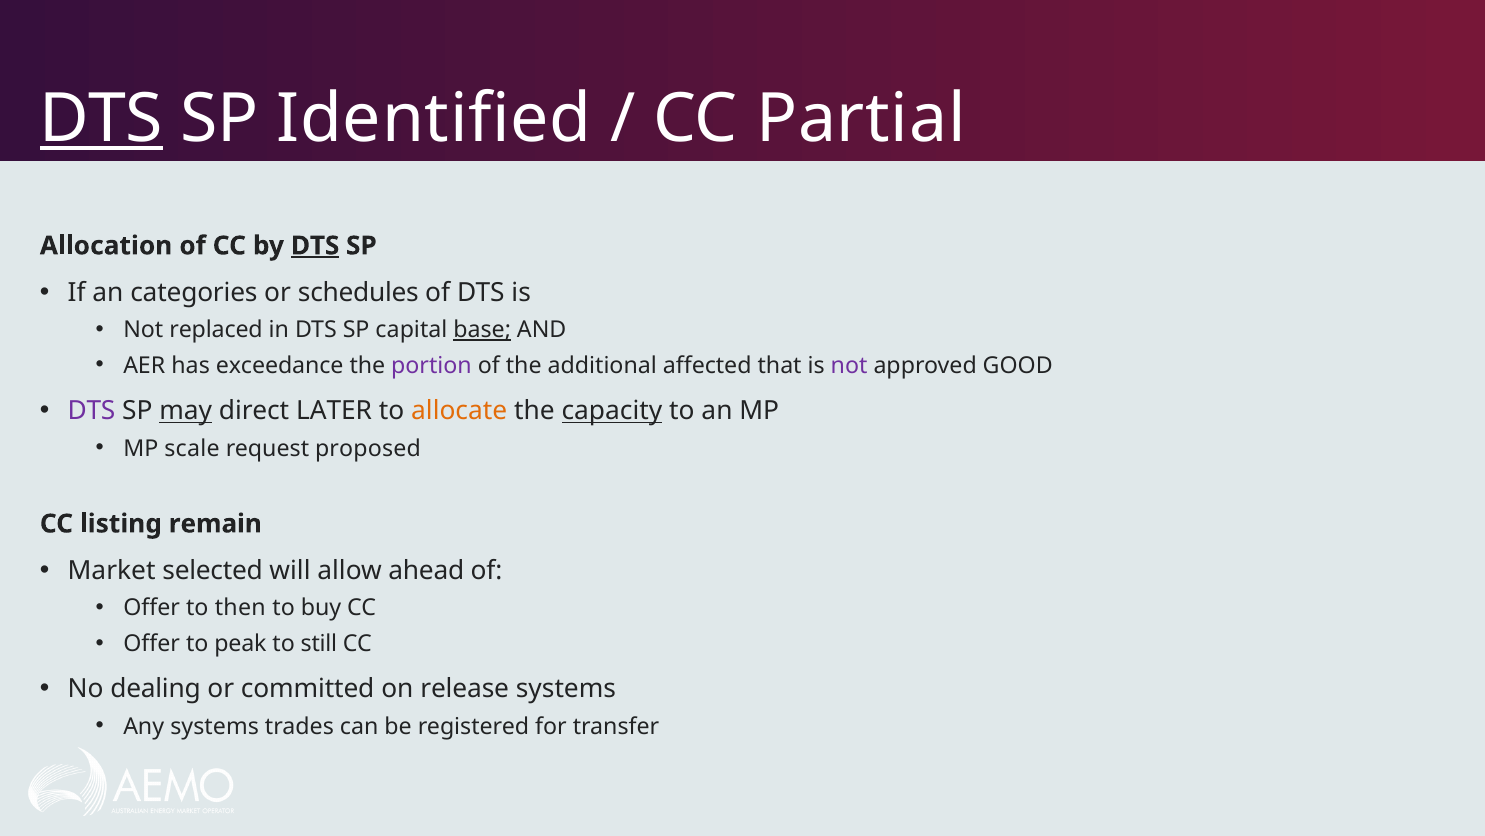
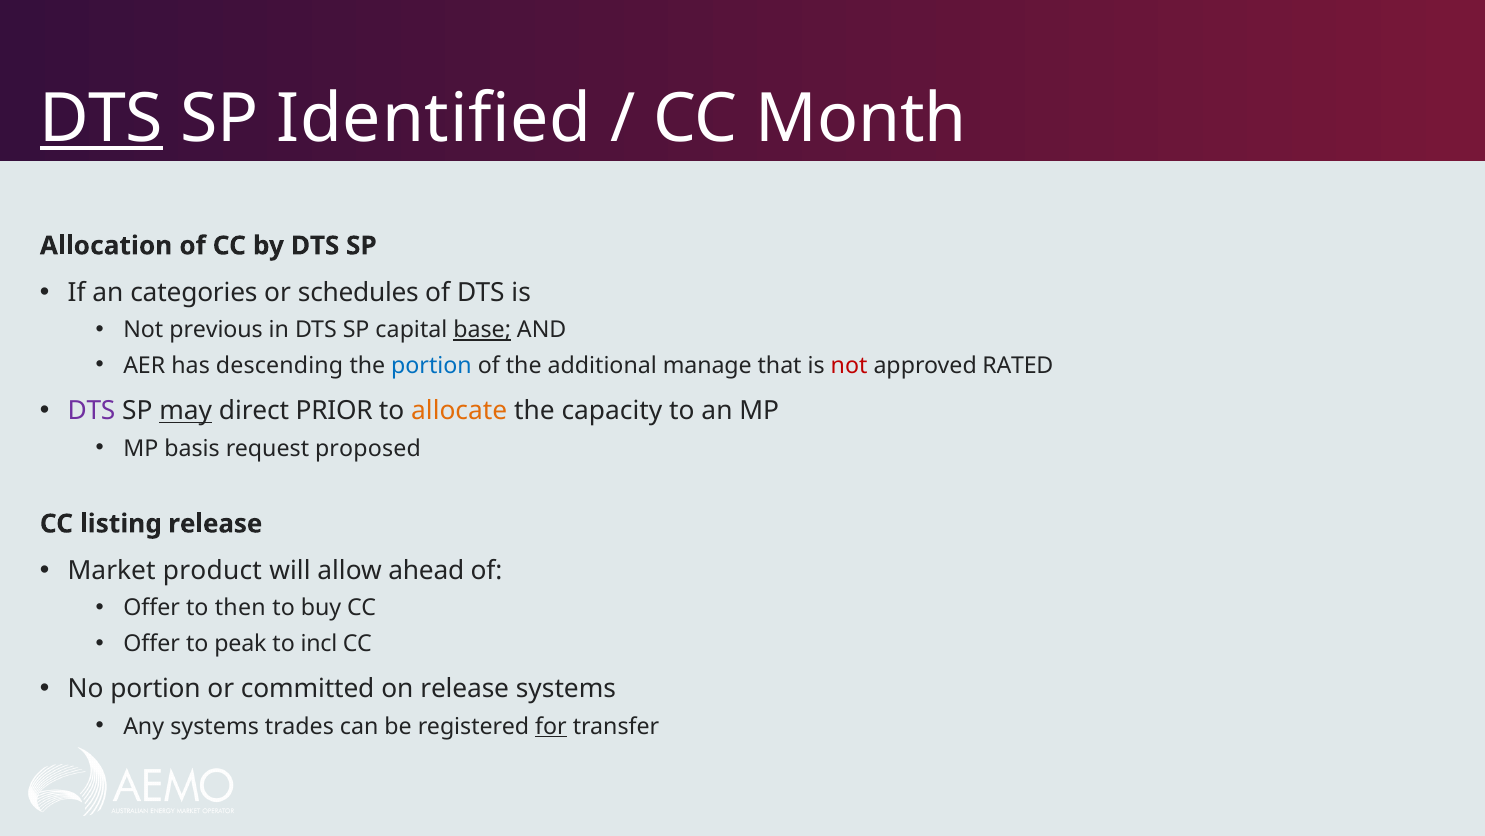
Partial: Partial -> Month
DTS at (315, 246) underline: present -> none
replaced: replaced -> previous
exceedance: exceedance -> descending
portion at (431, 365) colour: purple -> blue
affected: affected -> manage
not at (849, 365) colour: purple -> red
GOOD: GOOD -> RATED
LATER: LATER -> PRIOR
capacity underline: present -> none
scale: scale -> basis
listing remain: remain -> release
selected: selected -> product
still: still -> incl
No dealing: dealing -> portion
for underline: none -> present
